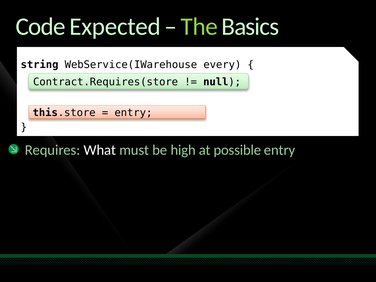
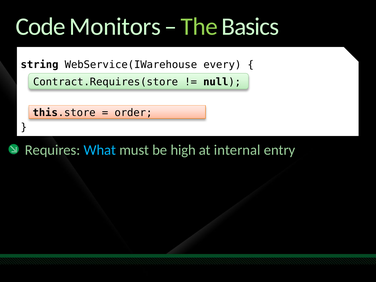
Expected: Expected -> Monitors
entry at (133, 113): entry -> order
What colour: white -> light blue
possible: possible -> internal
